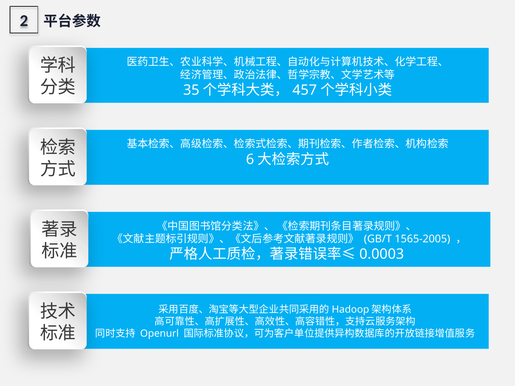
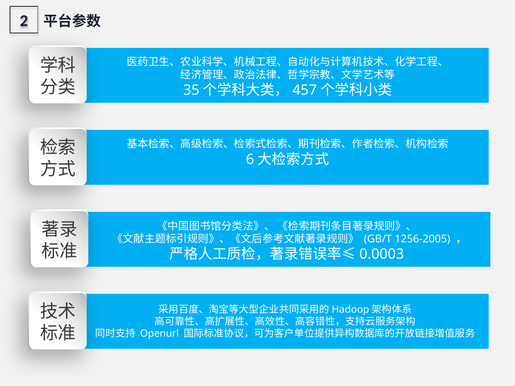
1565-2005: 1565-2005 -> 1256-2005
